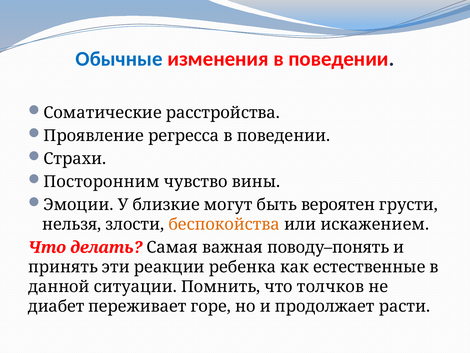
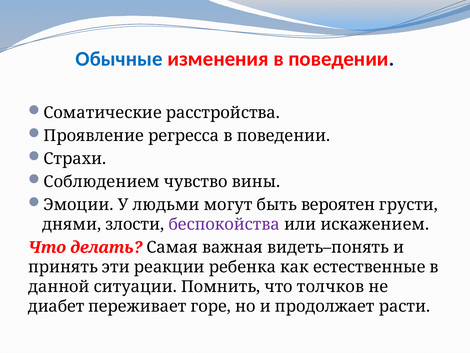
Посторонним: Посторонним -> Соблюдением
близкие: близкие -> людьми
нельзя: нельзя -> днями
беспокойства colour: orange -> purple
поводу–понять: поводу–понять -> видеть–понять
